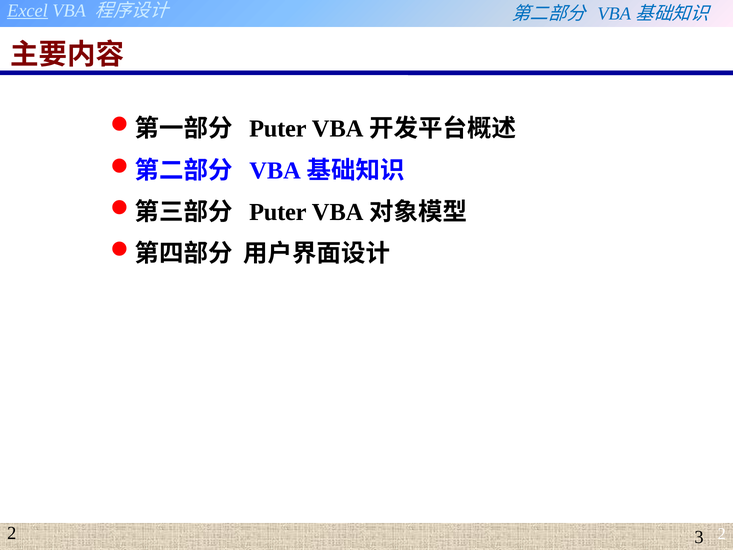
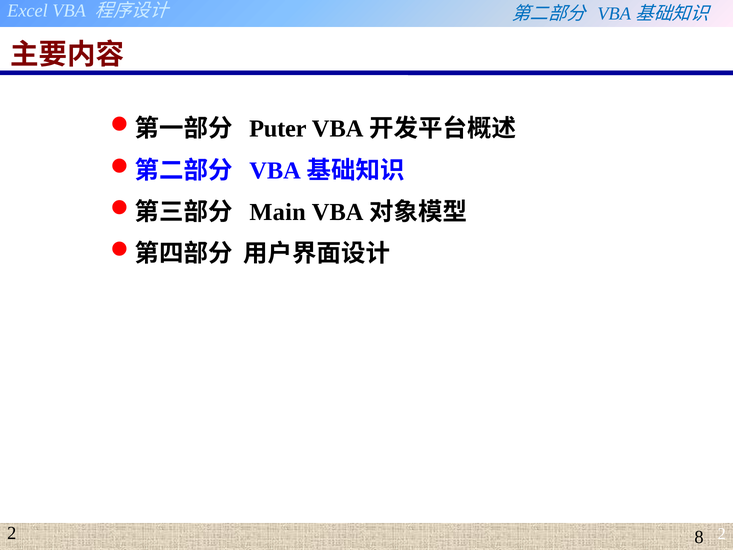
Excel underline: present -> none
Puter at (278, 212): Puter -> Main
3: 3 -> 8
